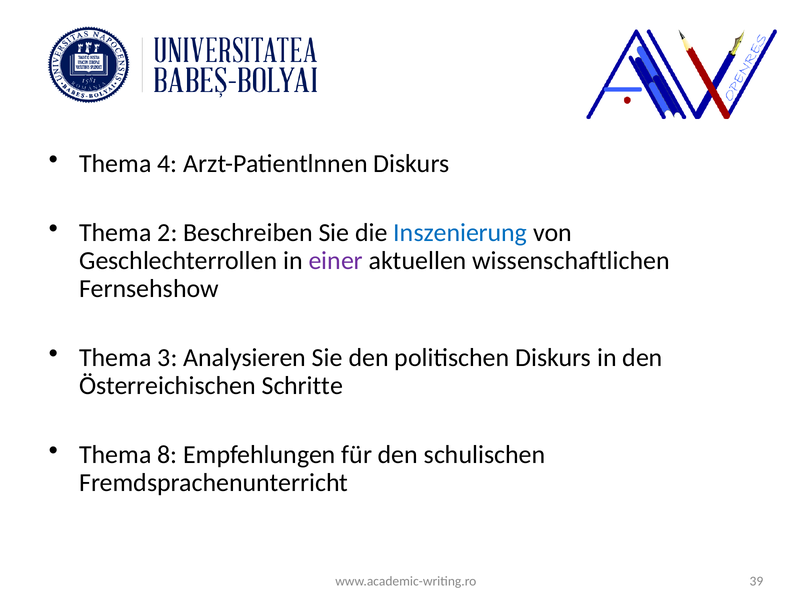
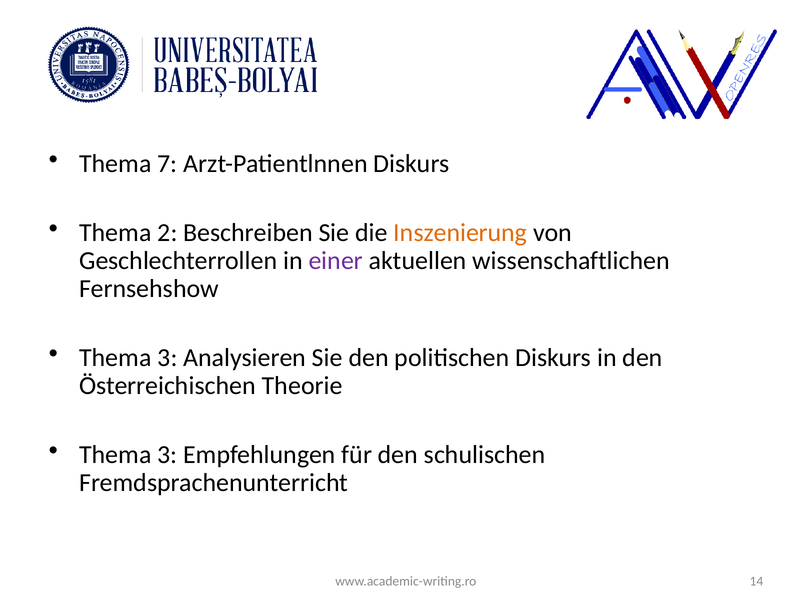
4: 4 -> 7
Inszenierung colour: blue -> orange
Schritte: Schritte -> Theorie
8 at (167, 455): 8 -> 3
39: 39 -> 14
